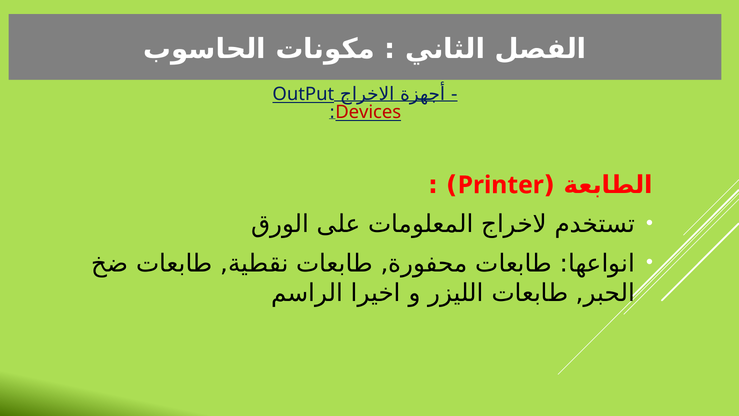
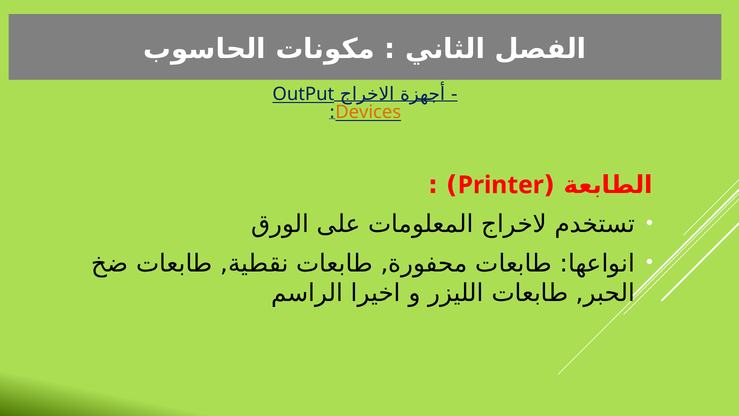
Devices colour: red -> orange
